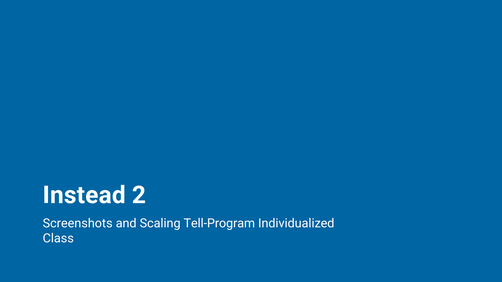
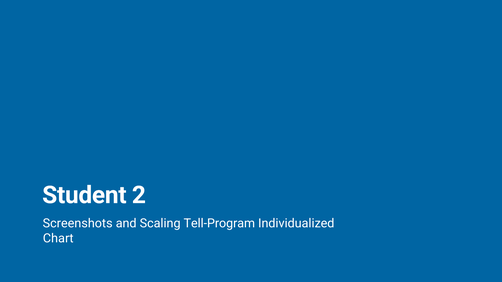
Instead: Instead -> Student
Class: Class -> Chart
